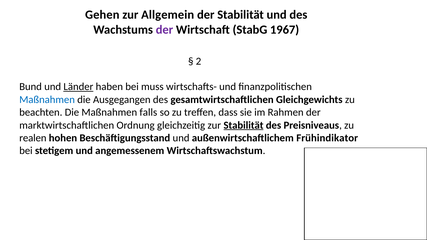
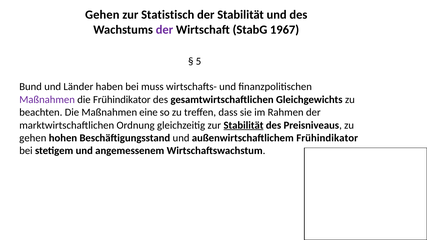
Allgemein: Allgemein -> Statistisch
2: 2 -> 5
Länder underline: present -> none
Maßnahmen at (47, 100) colour: blue -> purple
die Ausgegangen: Ausgegangen -> Frühindikator
falls: falls -> eine
realen at (33, 138): realen -> gehen
